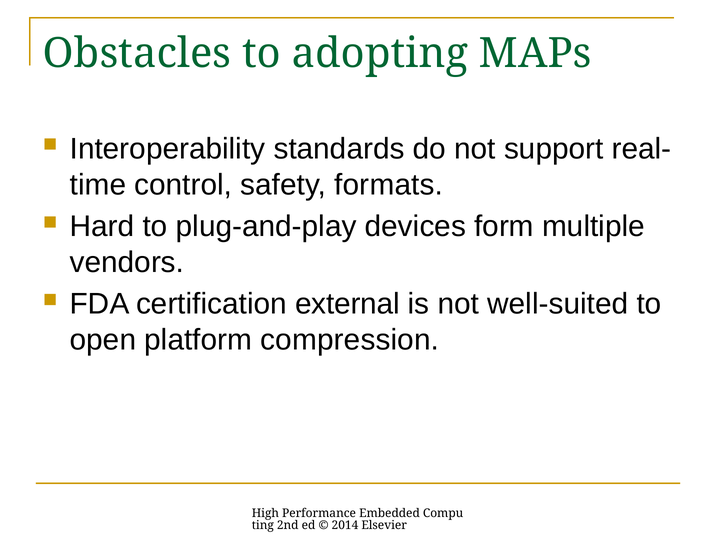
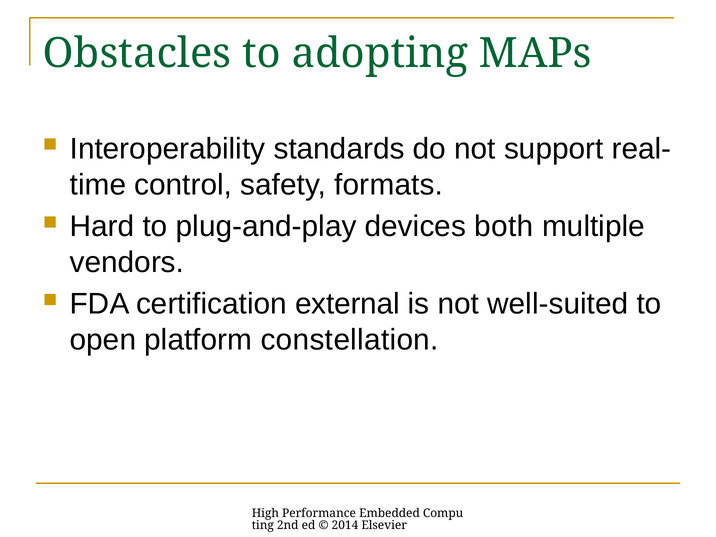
form: form -> both
compression: compression -> constellation
